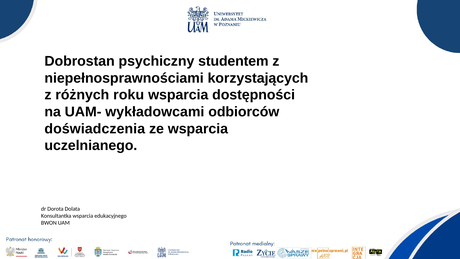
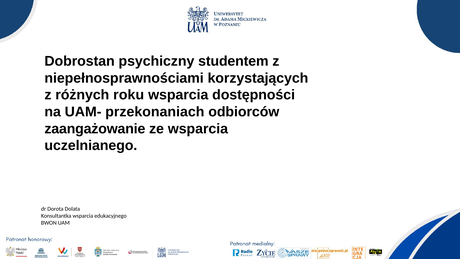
wykładowcami: wykładowcami -> przekonaniach
doświadczenia: doświadczenia -> zaangażowanie
